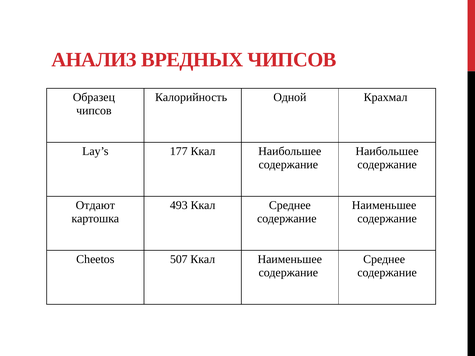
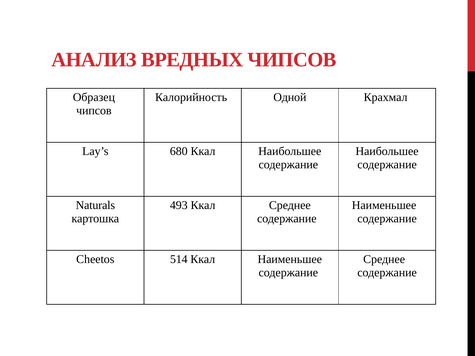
177: 177 -> 680
Отдают: Отдают -> Naturals
507: 507 -> 514
